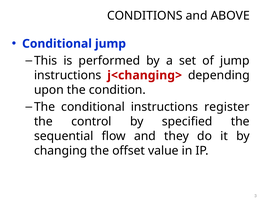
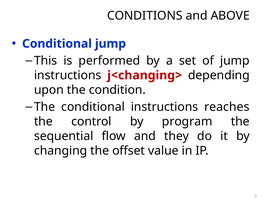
register: register -> reaches
specified: specified -> program
